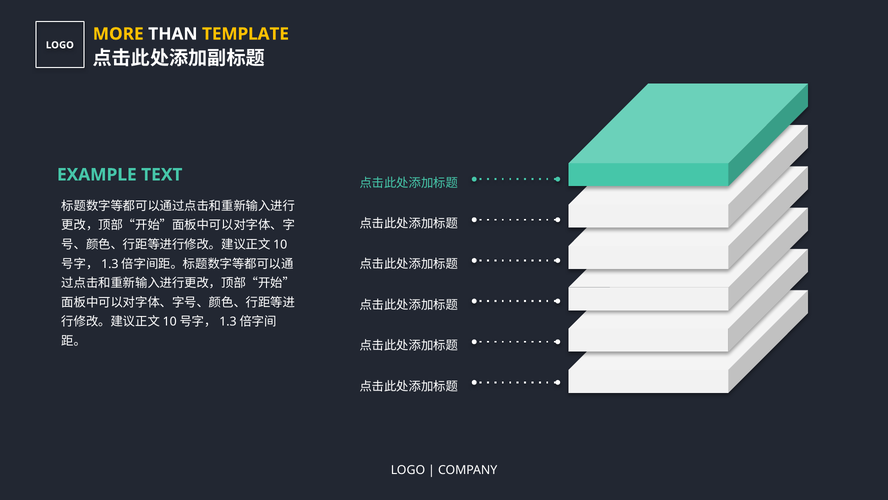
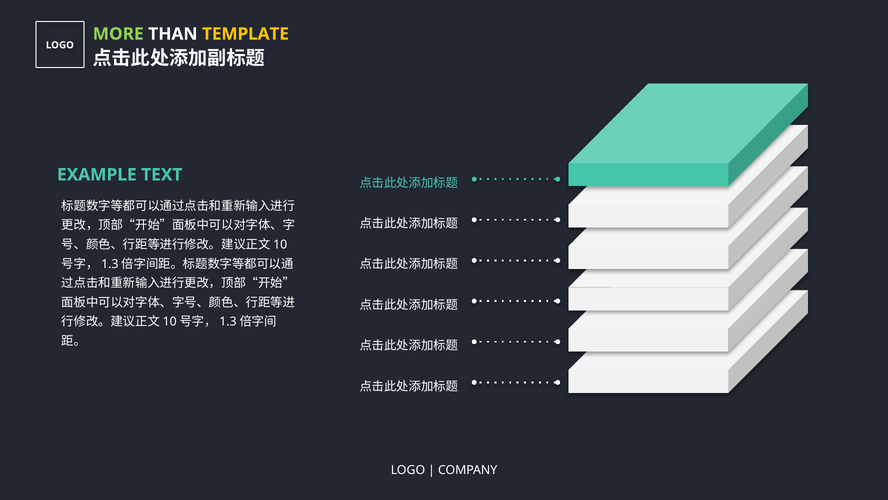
MORE colour: yellow -> light green
